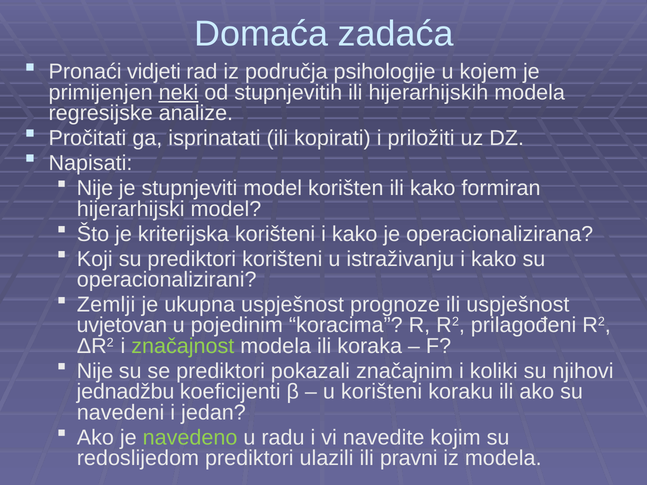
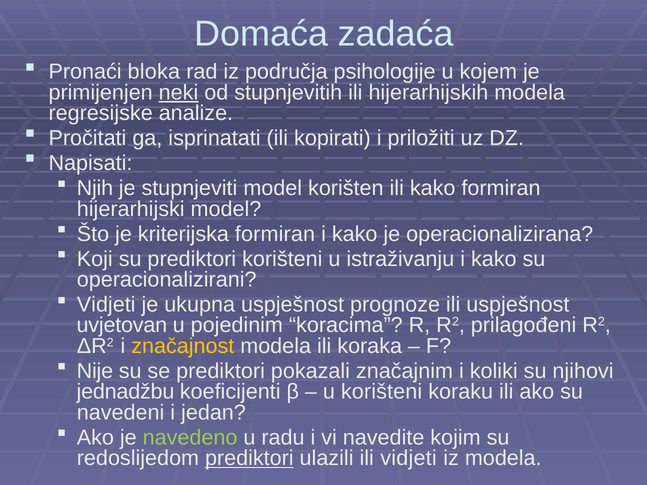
vidjeti: vidjeti -> bloka
Nije at (95, 188): Nije -> Njih
kriterijska korišteni: korišteni -> formiran
Zemlji at (106, 305): Zemlji -> Vidjeti
značajnost colour: light green -> yellow
prediktori at (249, 458) underline: none -> present
ili pravni: pravni -> vidjeti
